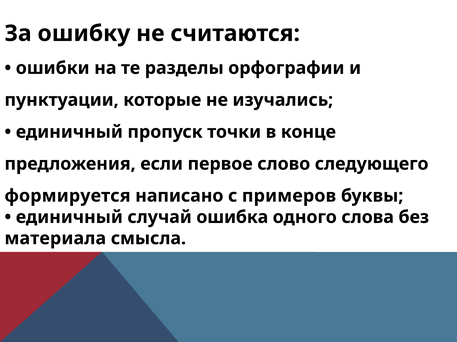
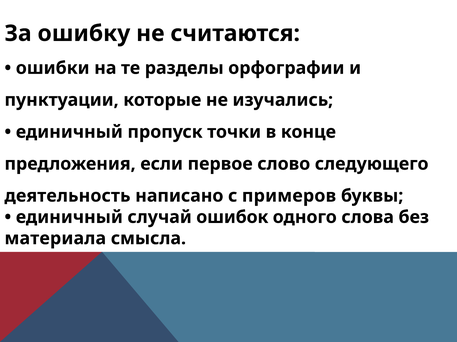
формируется: формируется -> деятельность
ошибка: ошибка -> ошибок
